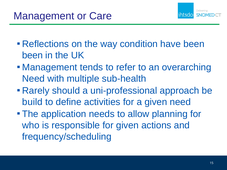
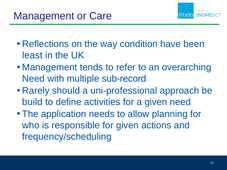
been at (32, 55): been -> least
sub-health: sub-health -> sub-record
